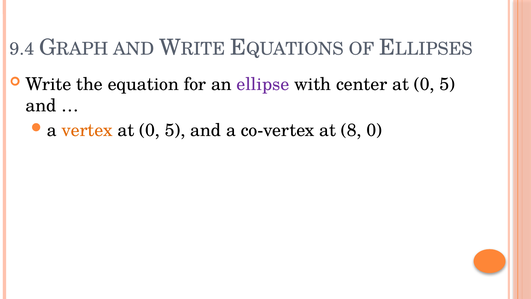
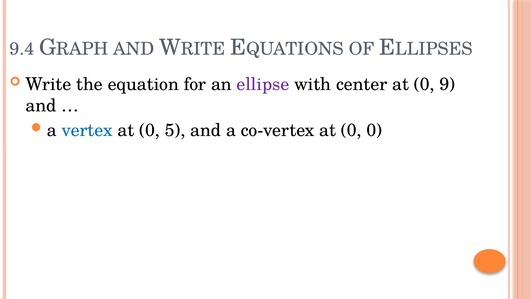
center at 0 5: 5 -> 9
vertex colour: orange -> blue
co-vertex at 8: 8 -> 0
